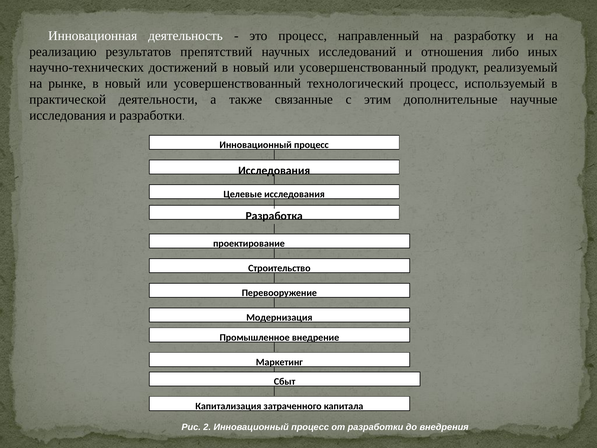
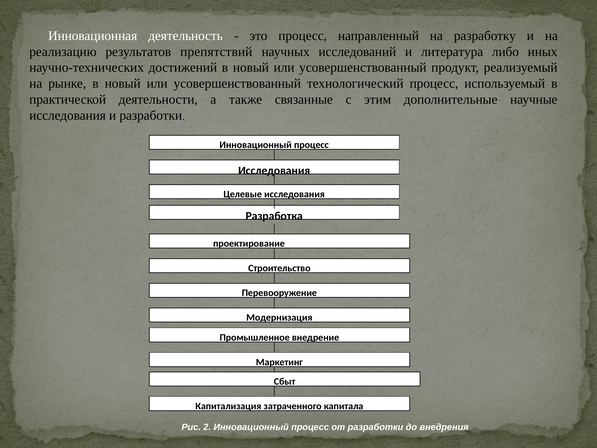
отношения: отношения -> литература
